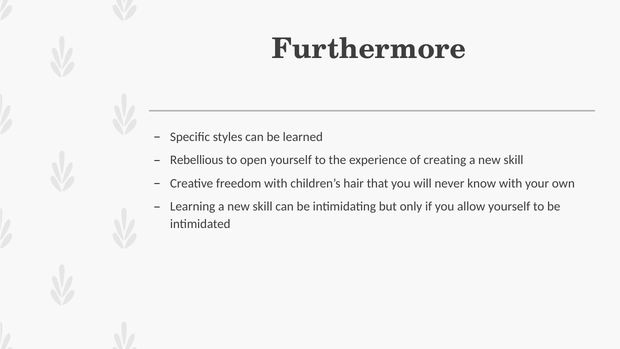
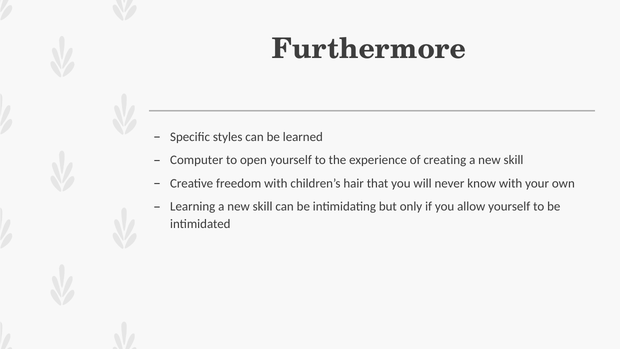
Rebellious: Rebellious -> Computer
